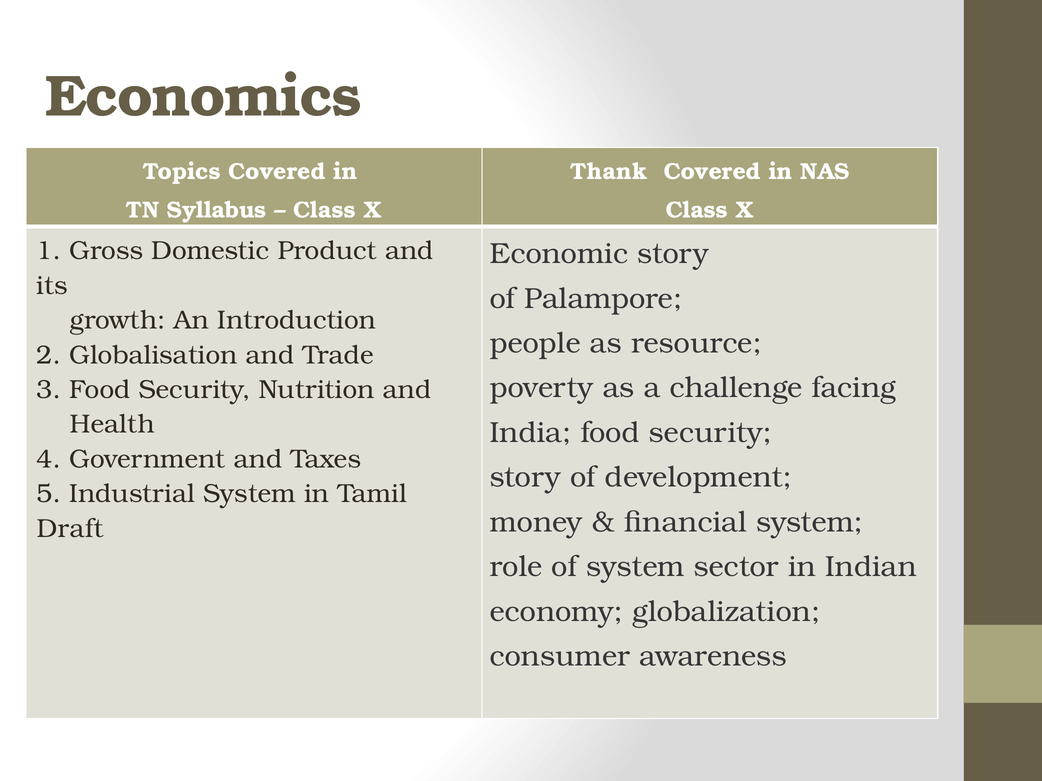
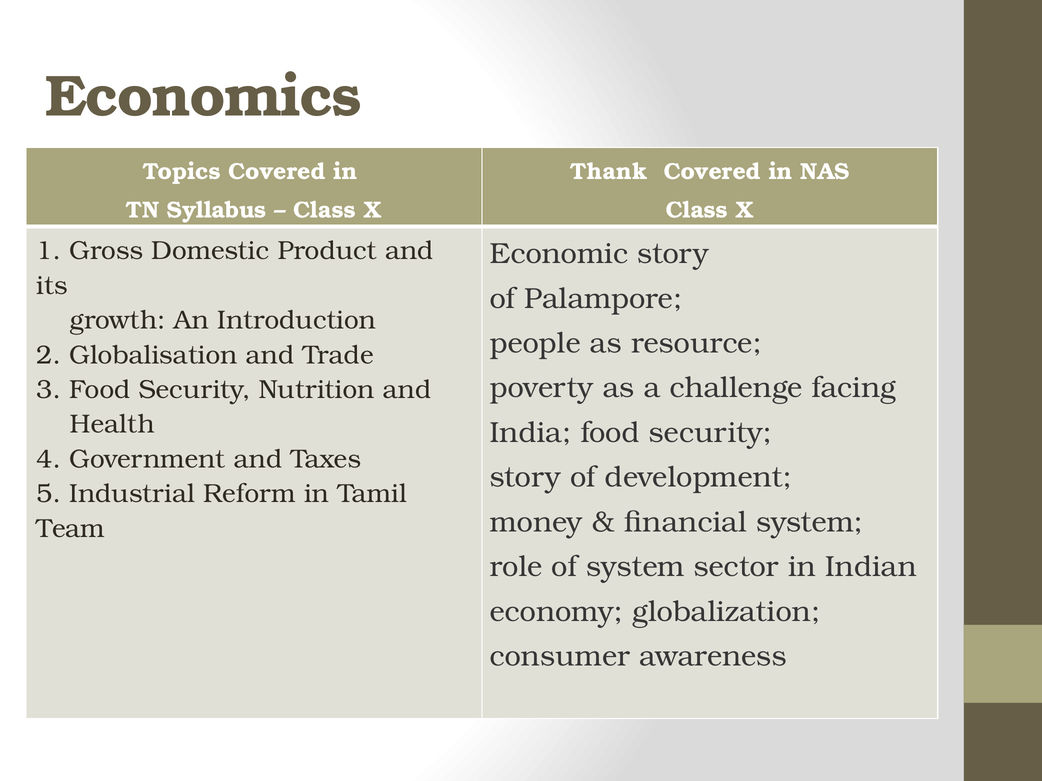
Industrial System: System -> Reform
Draft: Draft -> Team
